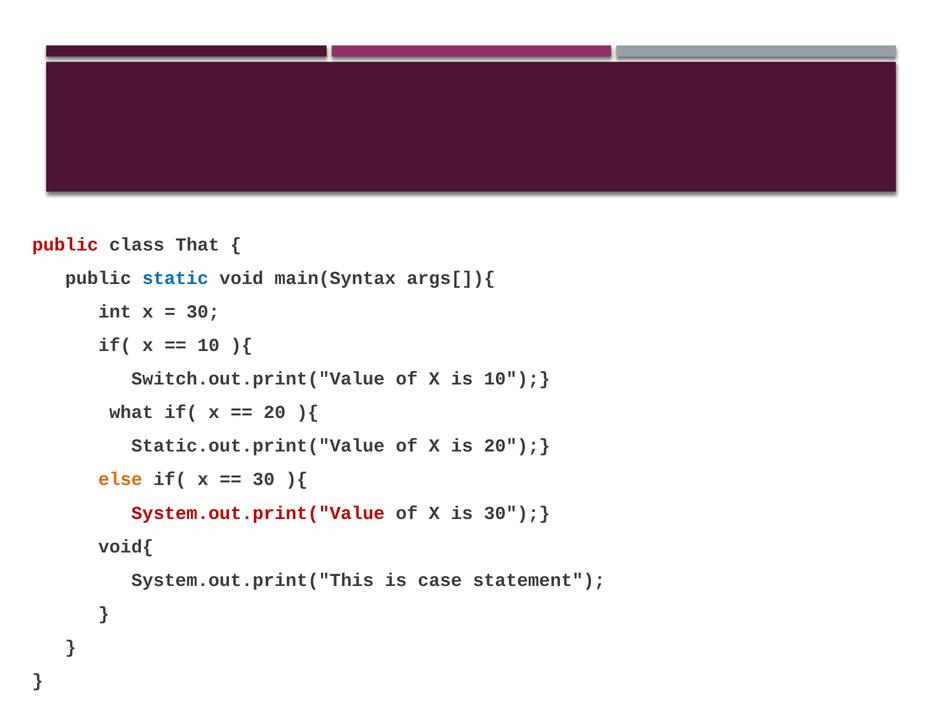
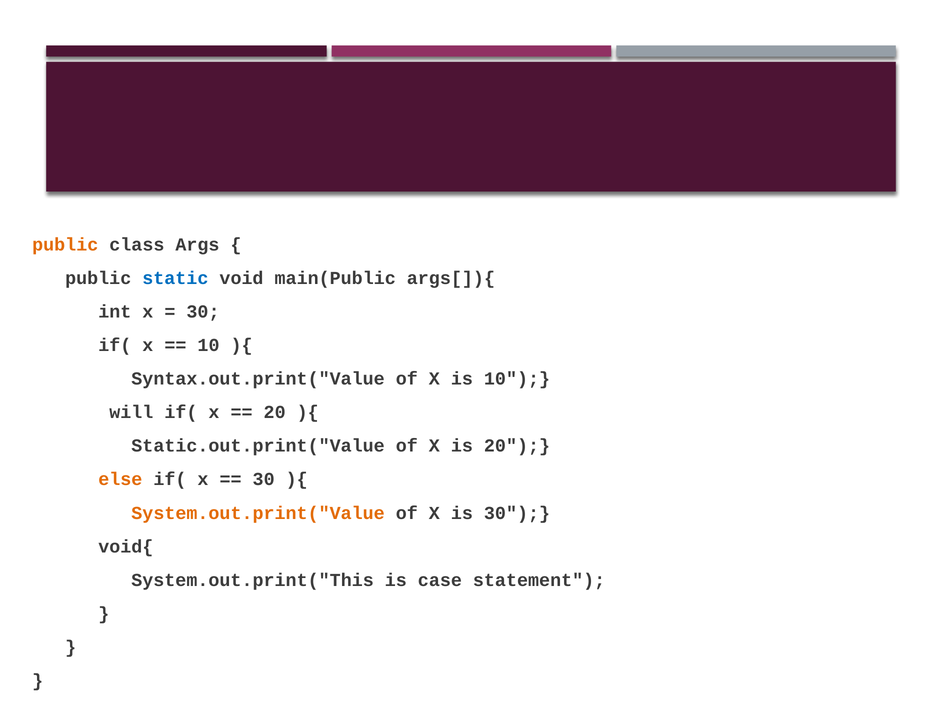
public at (65, 245) colour: red -> orange
That: That -> Args
main(Syntax: main(Syntax -> main(Public
Switch.out.print("Value: Switch.out.print("Value -> Syntax.out.print("Value
what: what -> will
System.out.print("Value colour: red -> orange
